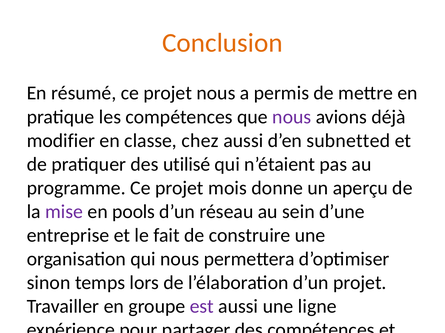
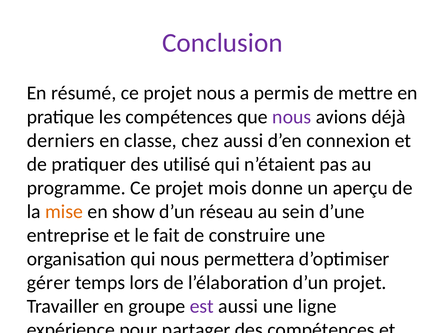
Conclusion colour: orange -> purple
modifier: modifier -> derniers
subnetted: subnetted -> connexion
mise colour: purple -> orange
pools: pools -> show
sinon: sinon -> gérer
